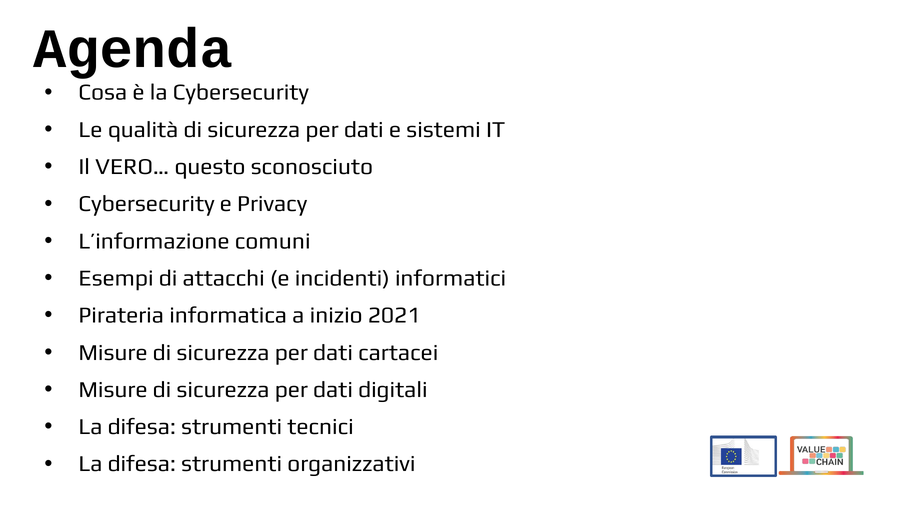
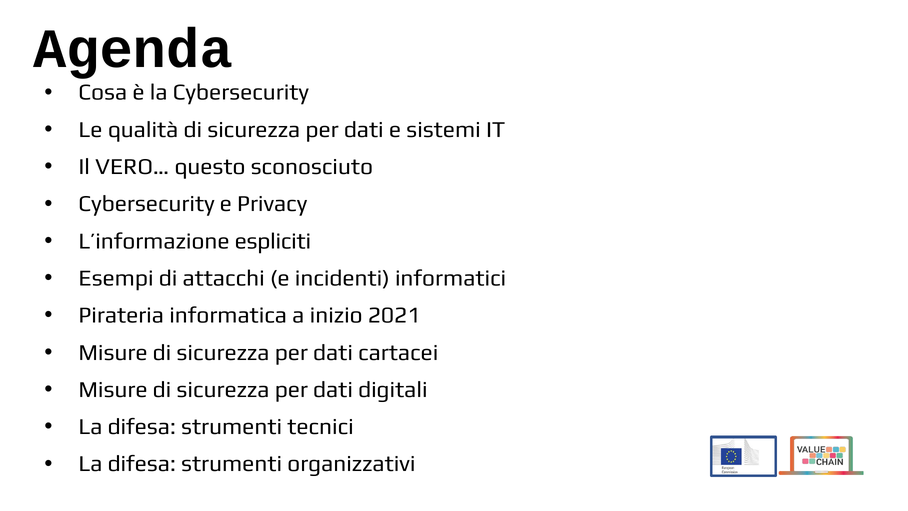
comuni: comuni -> espliciti
